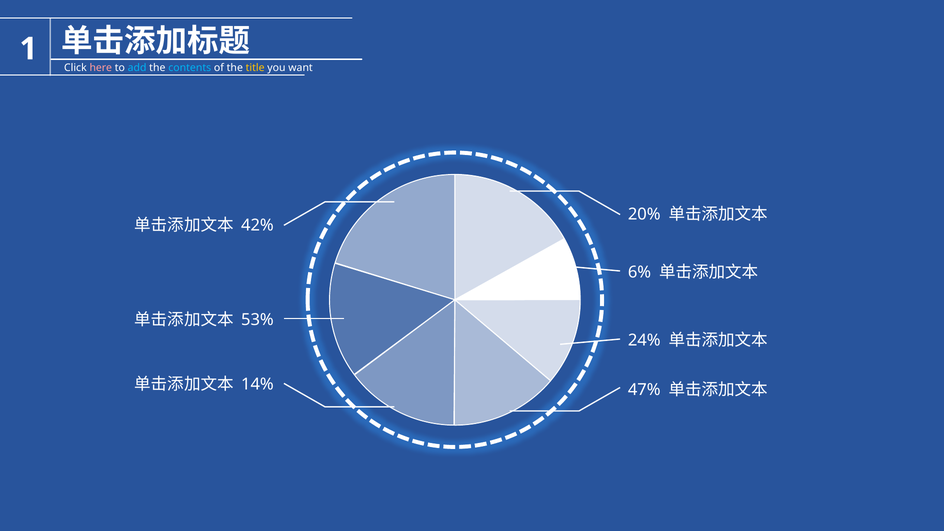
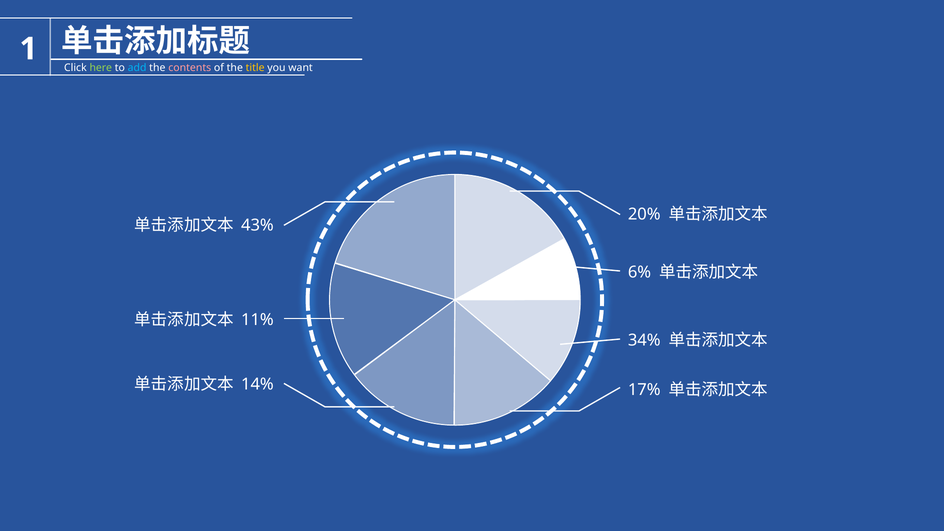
here colour: pink -> light green
contents colour: light blue -> pink
42%: 42% -> 43%
53%: 53% -> 11%
24%: 24% -> 34%
47%: 47% -> 17%
